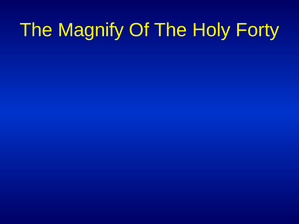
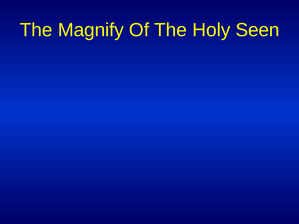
Forty: Forty -> Seen
